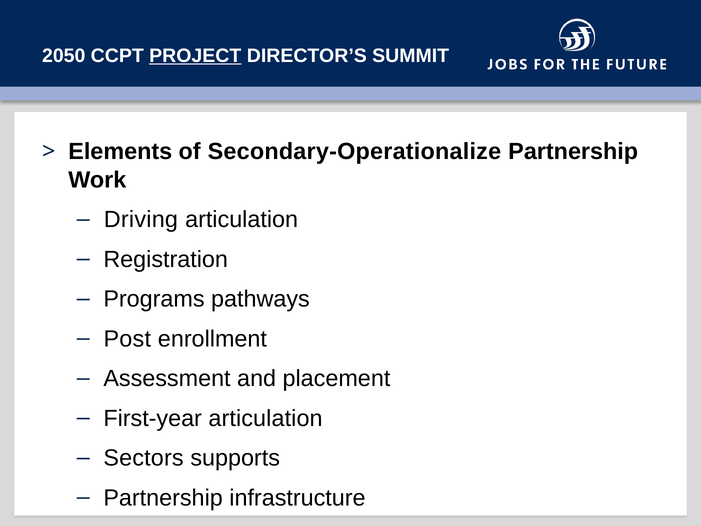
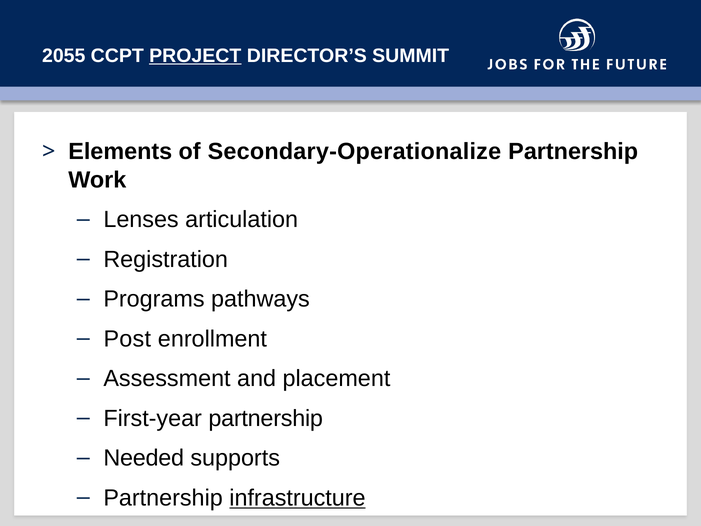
2050: 2050 -> 2055
Driving: Driving -> Lenses
First-year articulation: articulation -> partnership
Sectors: Sectors -> Needed
infrastructure underline: none -> present
